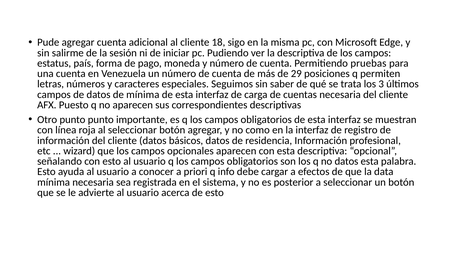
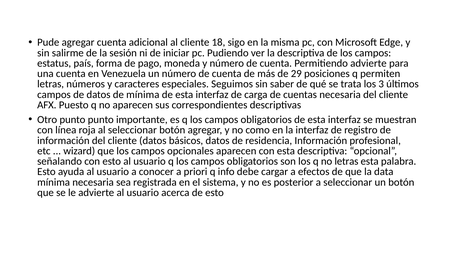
Permitiendo pruebas: pruebas -> advierte
no datos: datos -> letras
